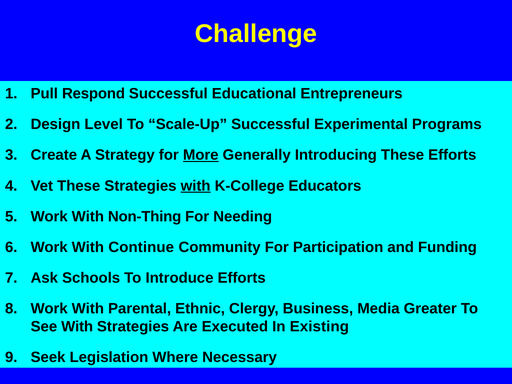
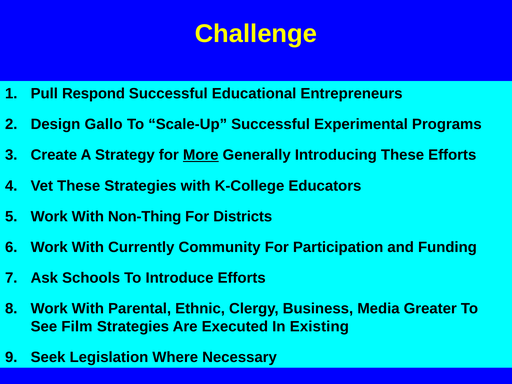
Level: Level -> Gallo
with at (196, 186) underline: present -> none
Needing: Needing -> Districts
Continue: Continue -> Currently
See With: With -> Film
